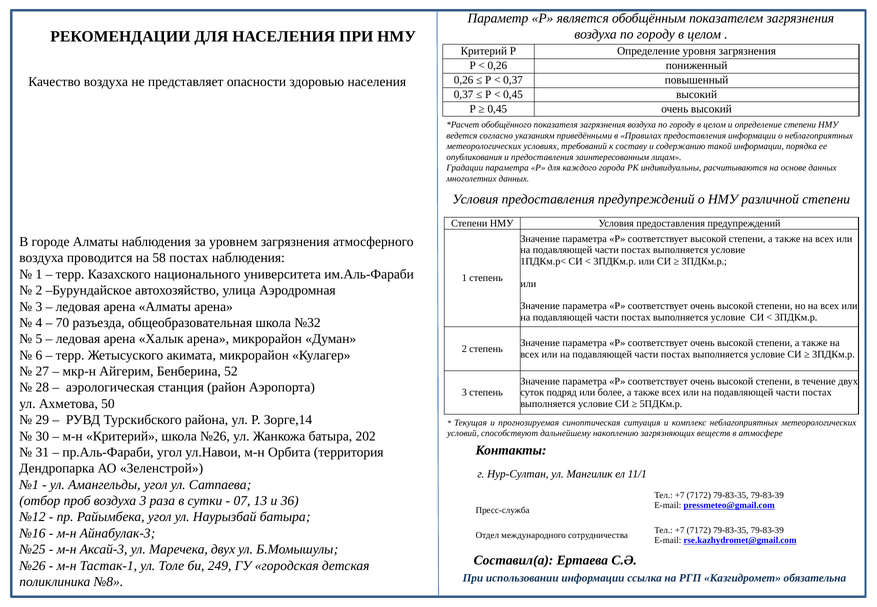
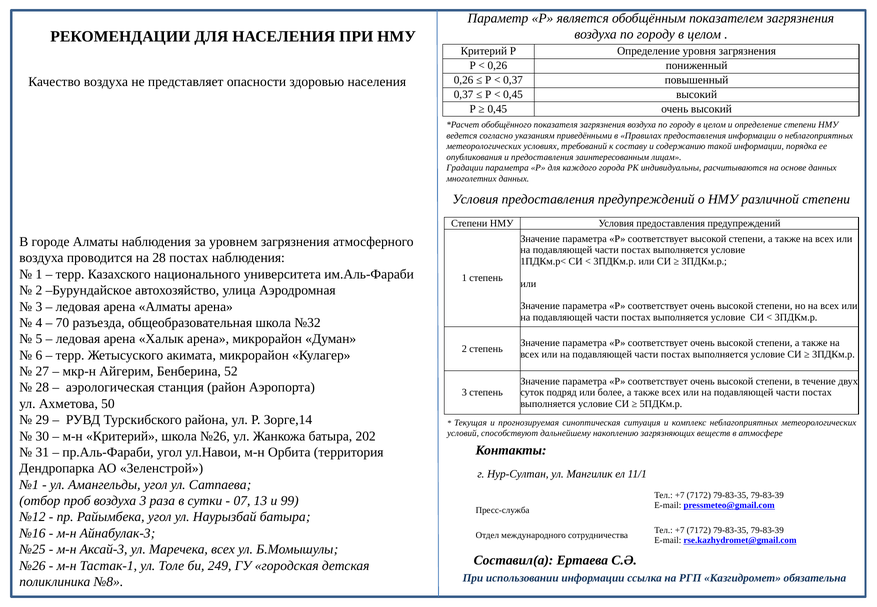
на 58: 58 -> 28
36: 36 -> 99
Маречека двух: двух -> всех
